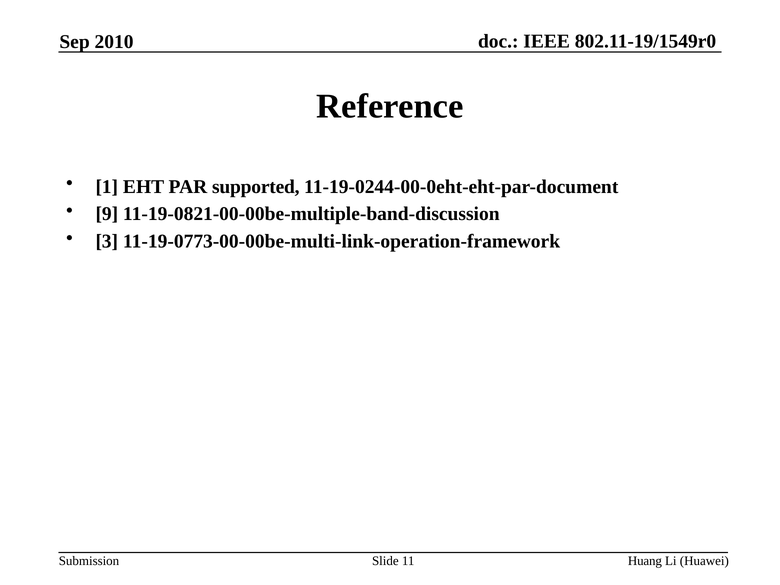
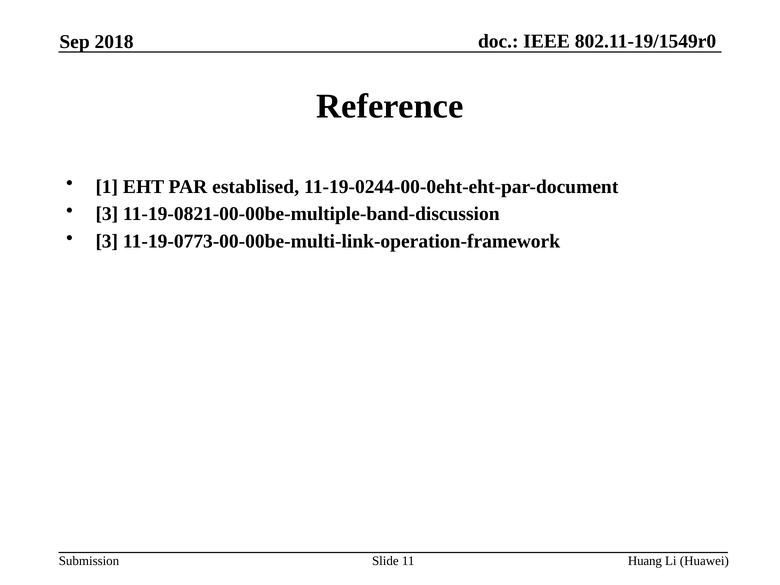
2010: 2010 -> 2018
supported: supported -> establised
9 at (107, 214): 9 -> 3
